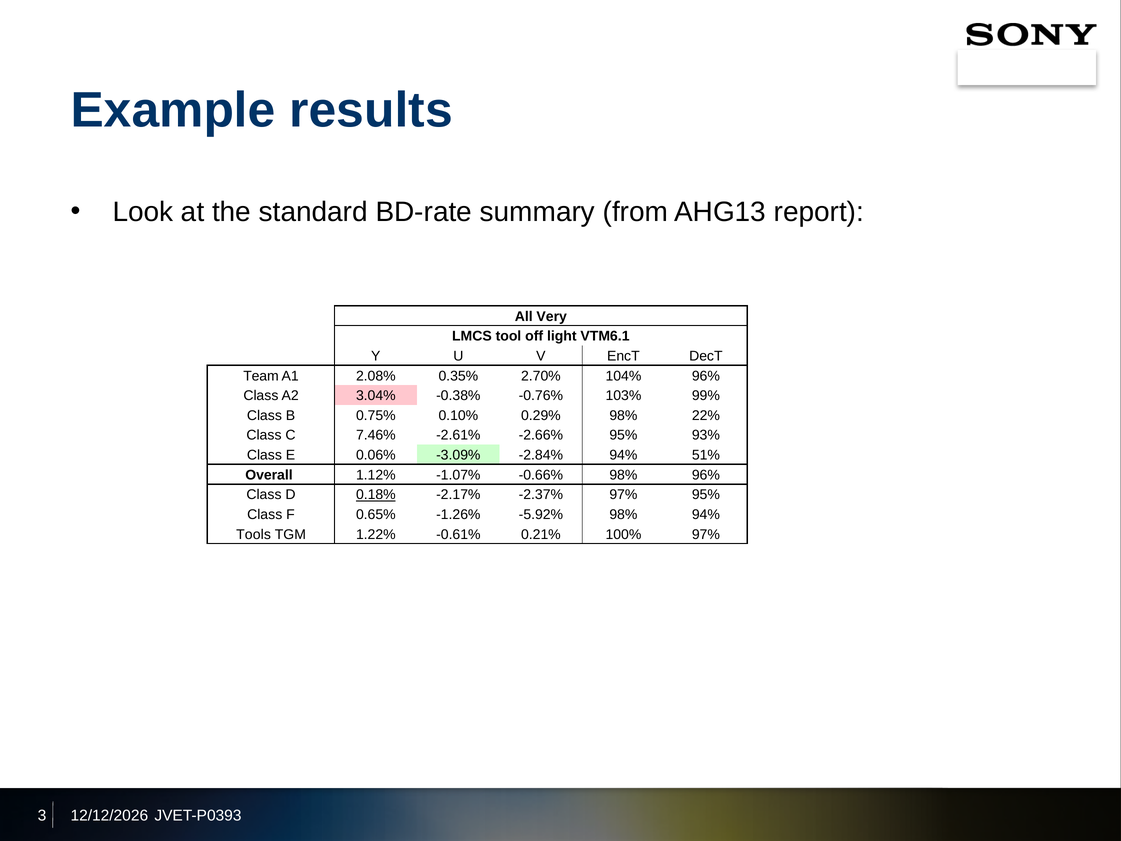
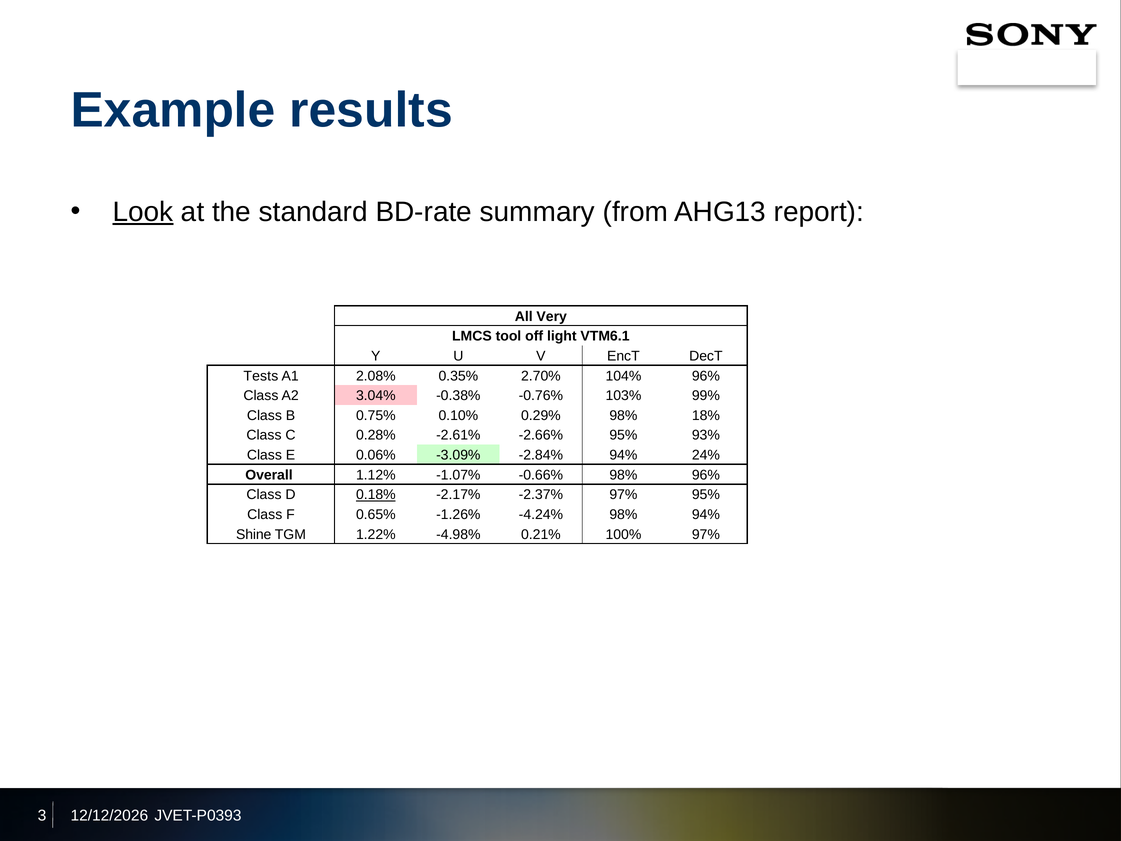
Look underline: none -> present
Team: Team -> Tests
22%: 22% -> 18%
7.46%: 7.46% -> 0.28%
51%: 51% -> 24%
-5.92%: -5.92% -> -4.24%
Tools: Tools -> Shine
-0.61%: -0.61% -> -4.98%
